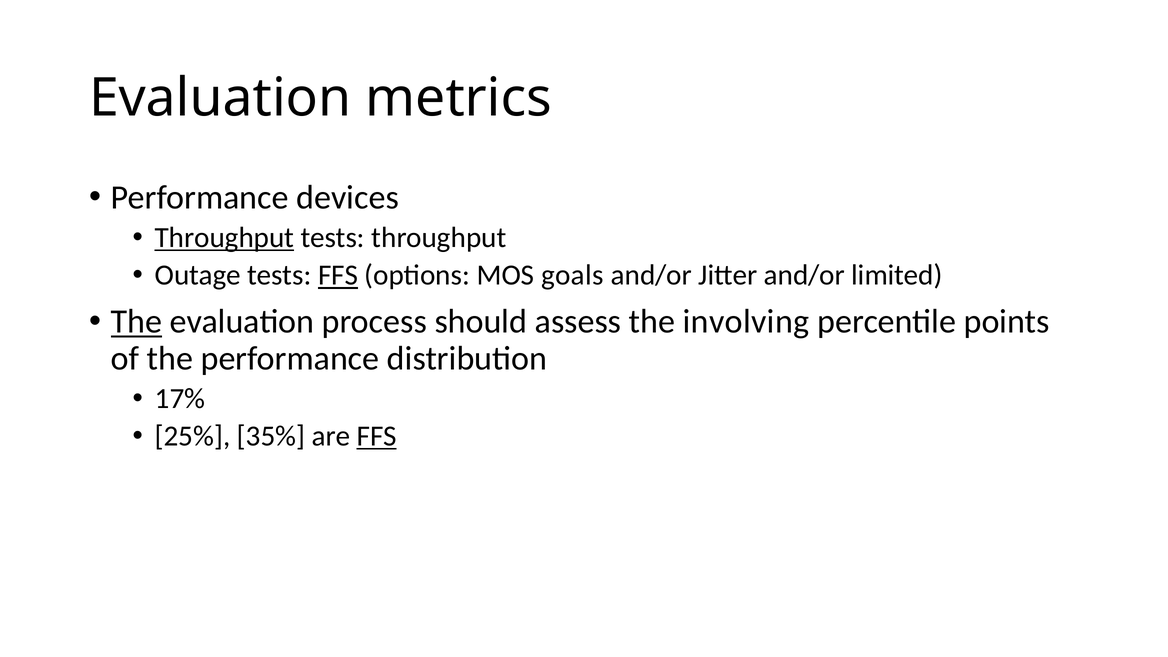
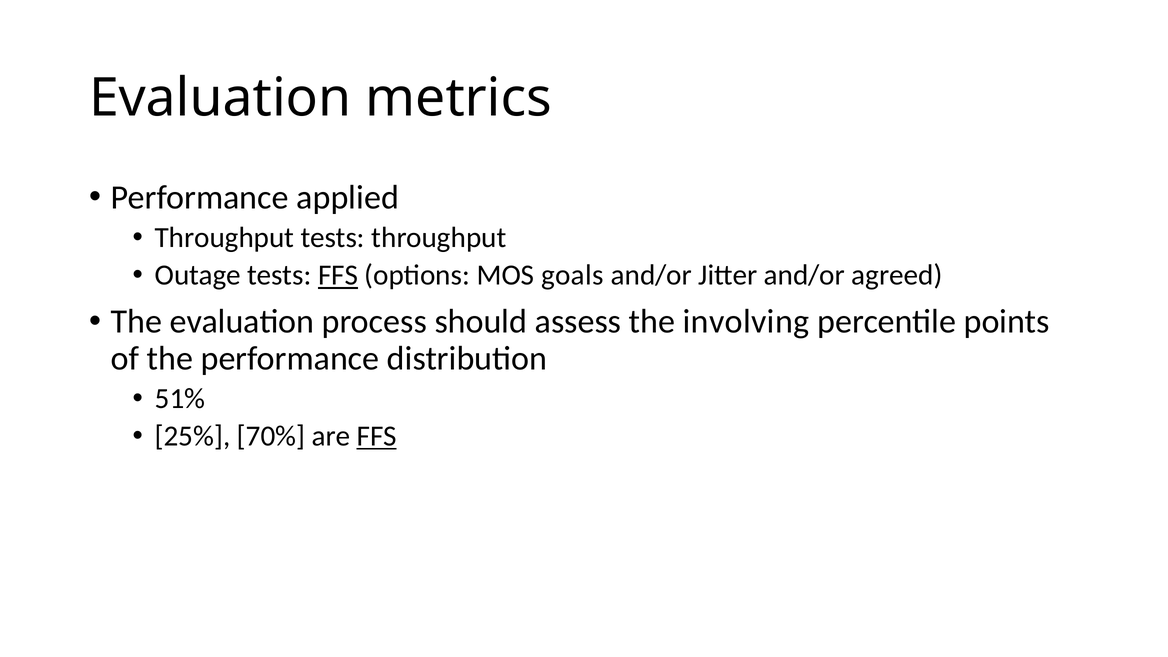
devices: devices -> applied
Throughput at (224, 238) underline: present -> none
limited: limited -> agreed
The at (137, 322) underline: present -> none
17%: 17% -> 51%
35%: 35% -> 70%
